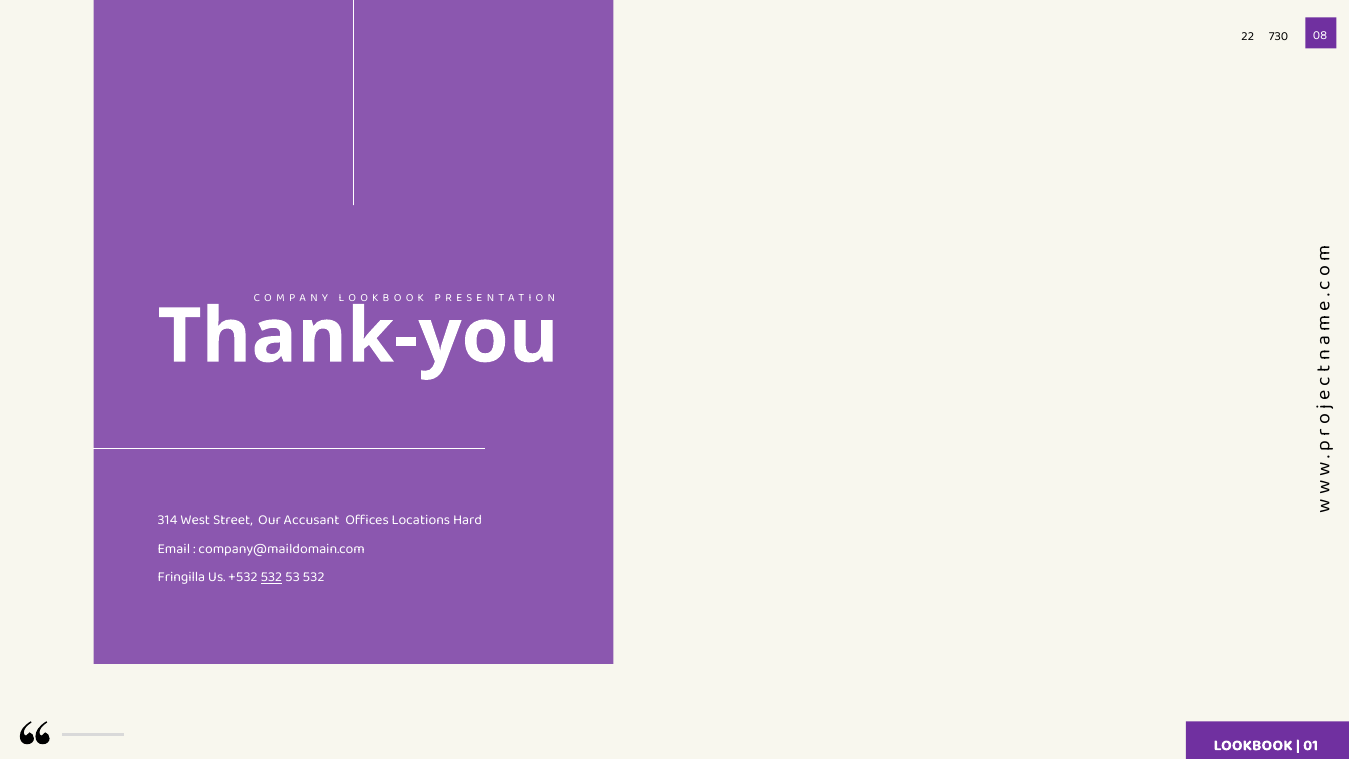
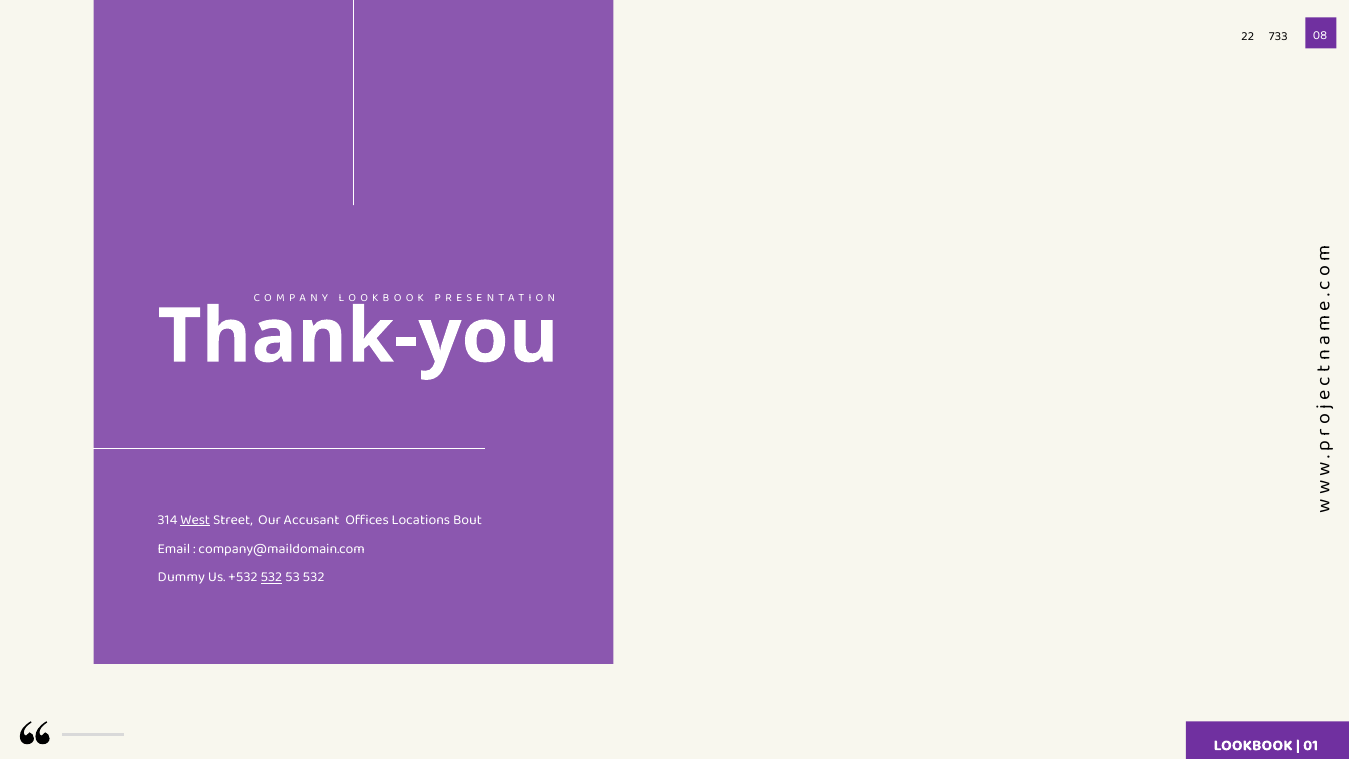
730: 730 -> 733
West underline: none -> present
Hard: Hard -> Bout
Fringilla: Fringilla -> Dummy
